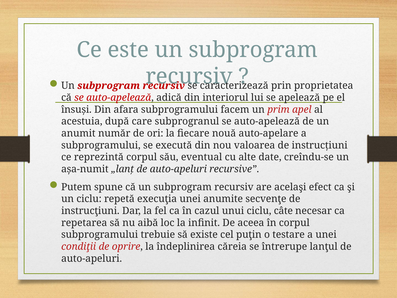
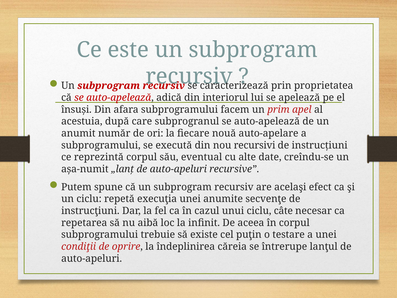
valoarea: valoarea -> recursivi
